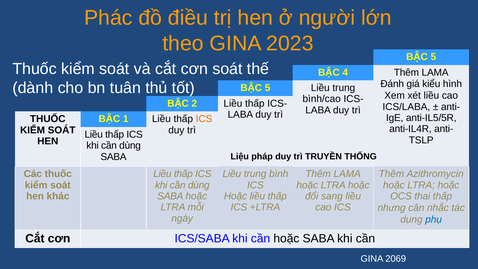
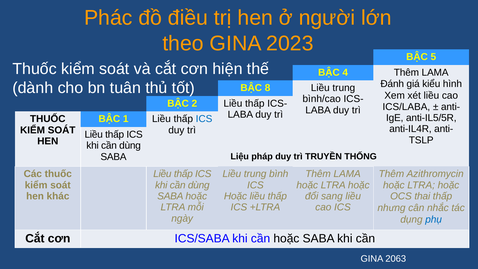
cơn soát: soát -> hiện
5 at (268, 88): 5 -> 8
ICS at (204, 119) colour: orange -> blue
2069: 2069 -> 2063
